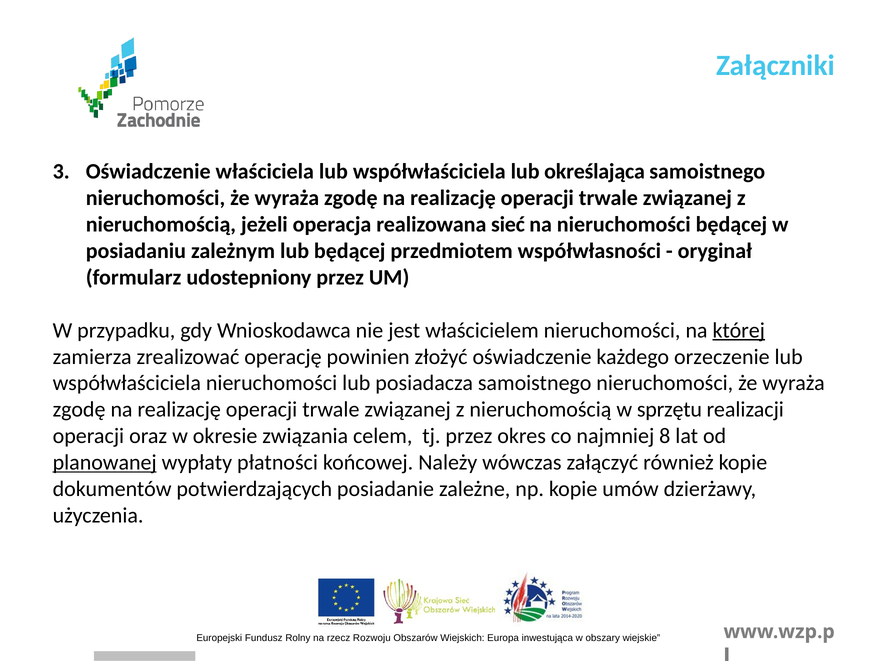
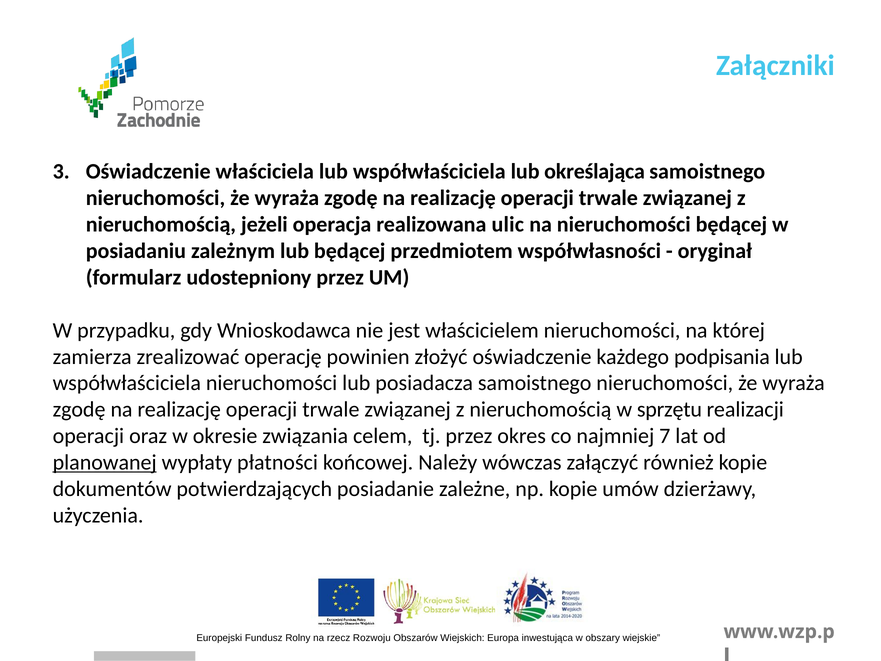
sieć: sieć -> ulic
której underline: present -> none
orzeczenie: orzeczenie -> podpisania
8: 8 -> 7
